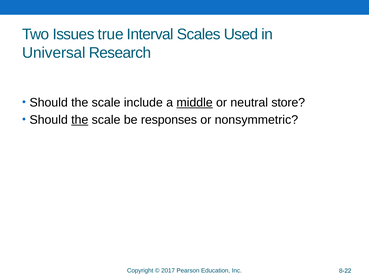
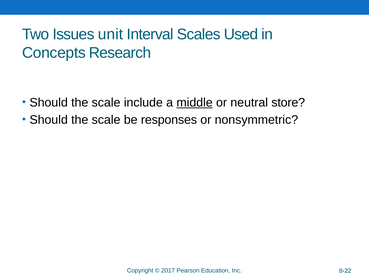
true: true -> unit
Universal: Universal -> Concepts
the at (80, 120) underline: present -> none
